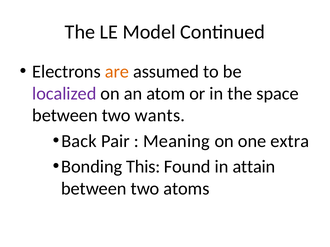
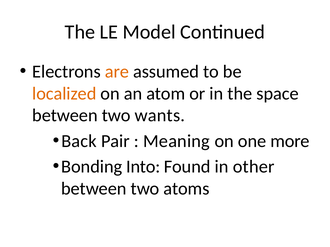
localized colour: purple -> orange
extra: extra -> more
This: This -> Into
attain: attain -> other
